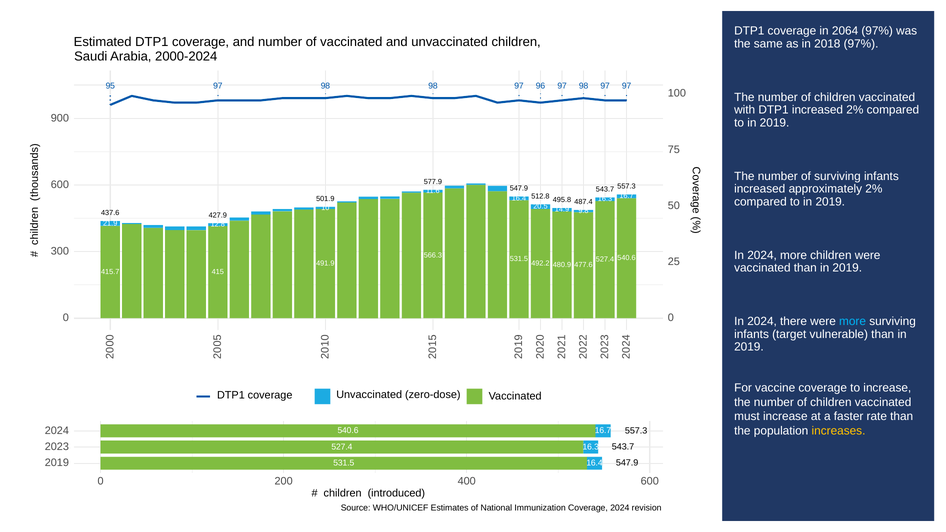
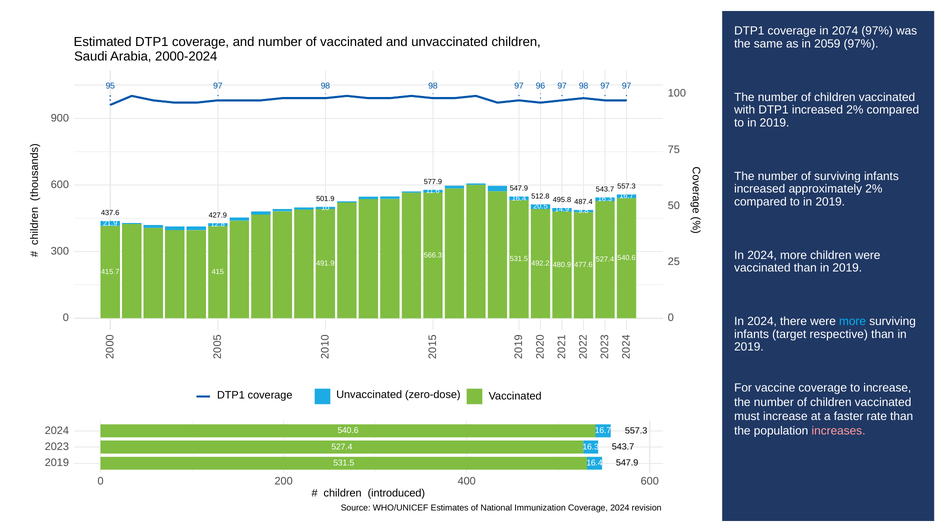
2064: 2064 -> 2074
2018: 2018 -> 2059
vulnerable: vulnerable -> respective
increases colour: yellow -> pink
